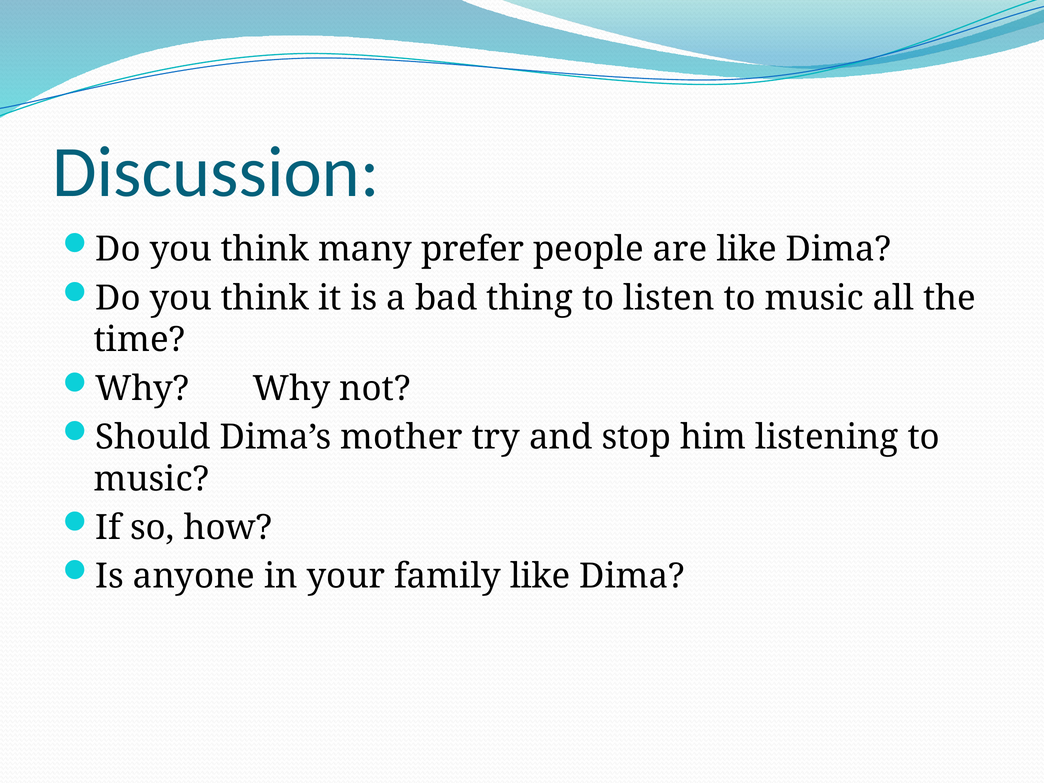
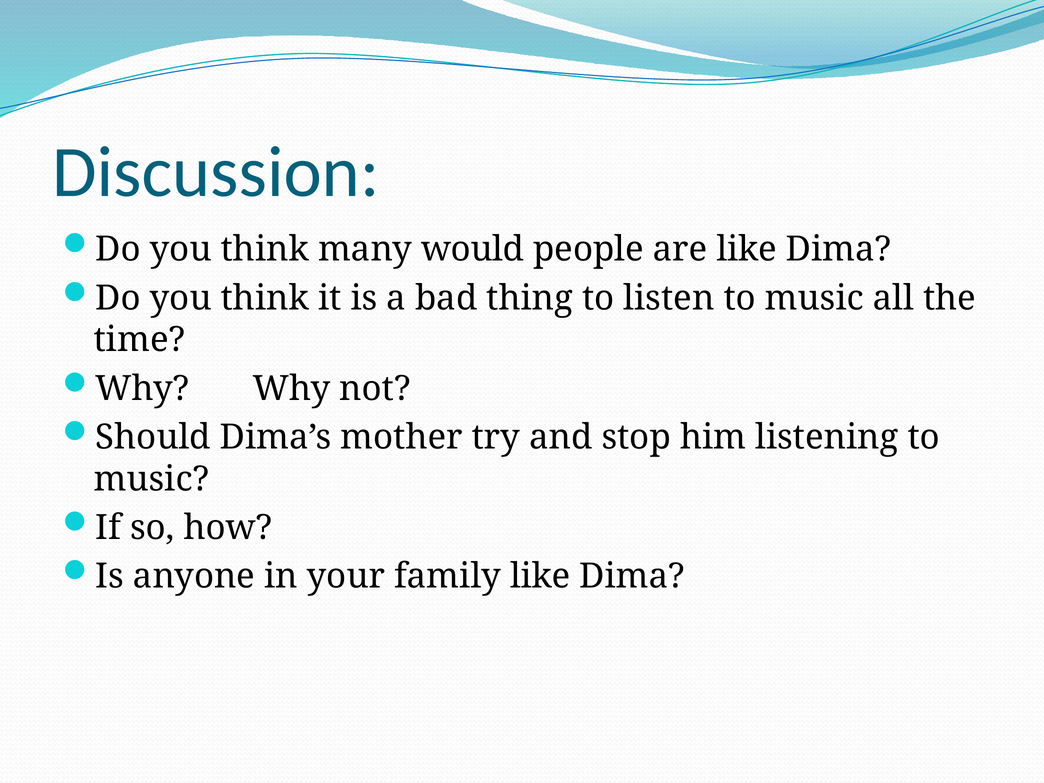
prefer: prefer -> would
